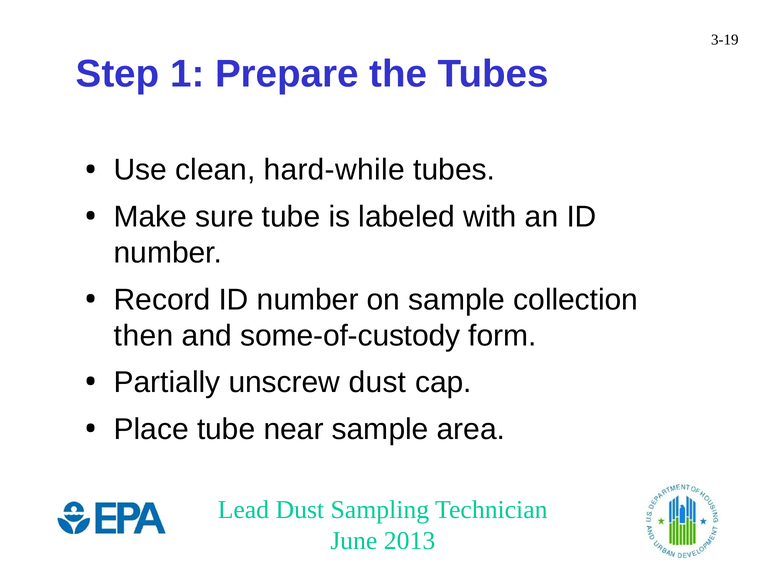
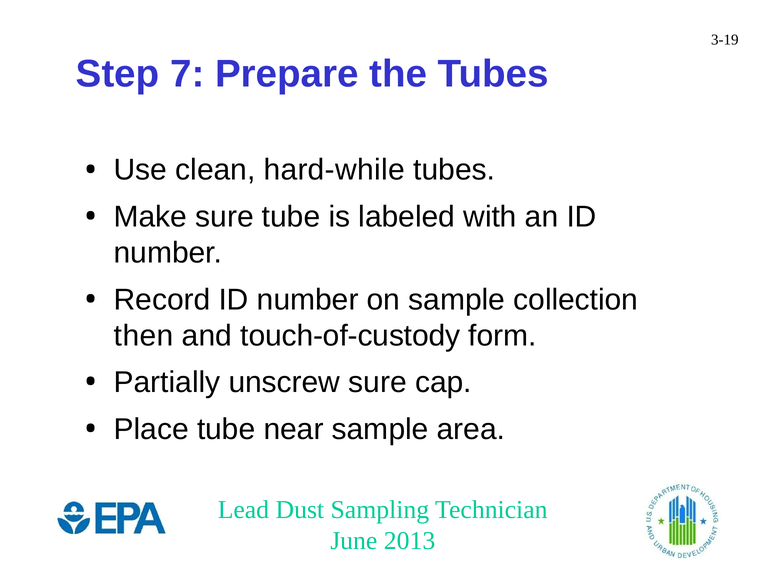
1: 1 -> 7
some-of-custody: some-of-custody -> touch-of-custody
unscrew dust: dust -> sure
